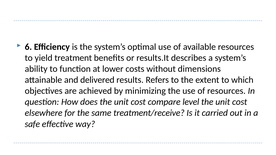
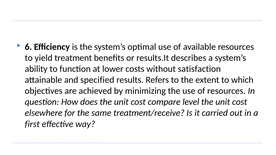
dimensions: dimensions -> satisfaction
delivered: delivered -> specified
safe: safe -> first
